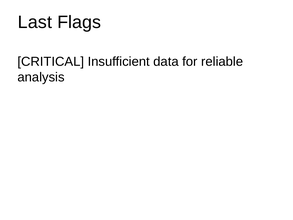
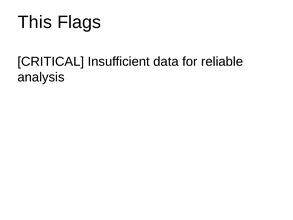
Last: Last -> This
